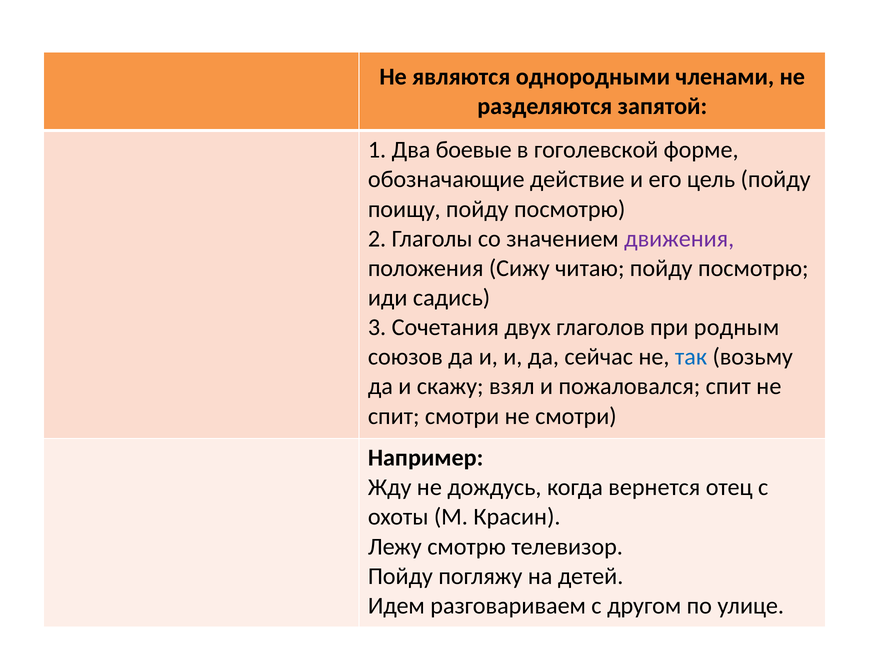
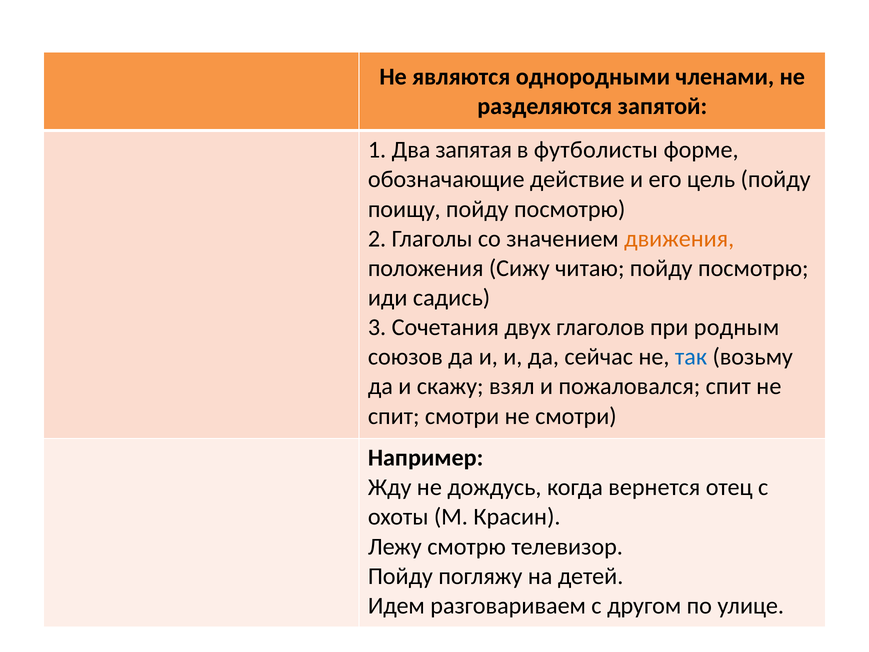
боевые: боевые -> запятая
гоголевской: гоголевской -> футболисты
движения colour: purple -> orange
